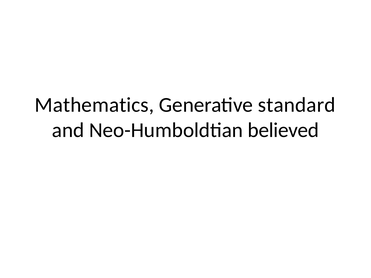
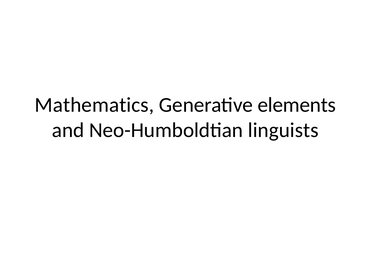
standard: standard -> elements
believed: believed -> linguists
